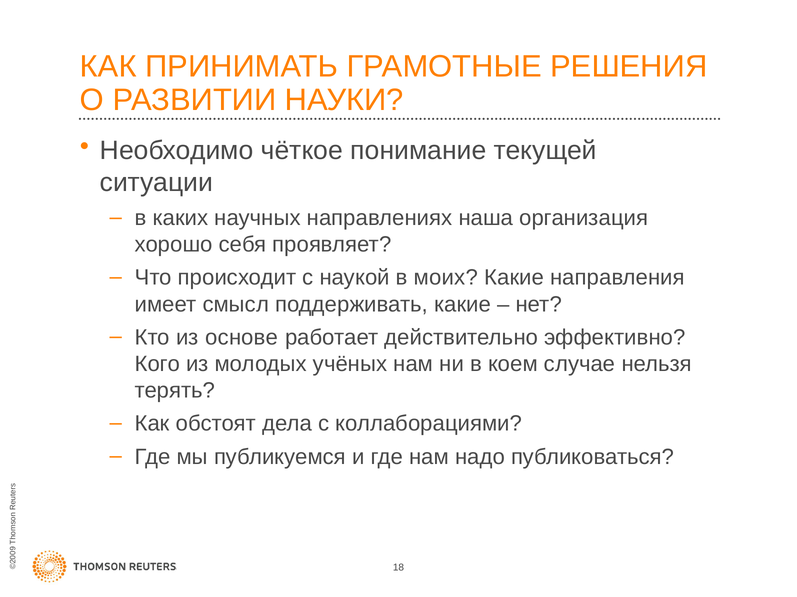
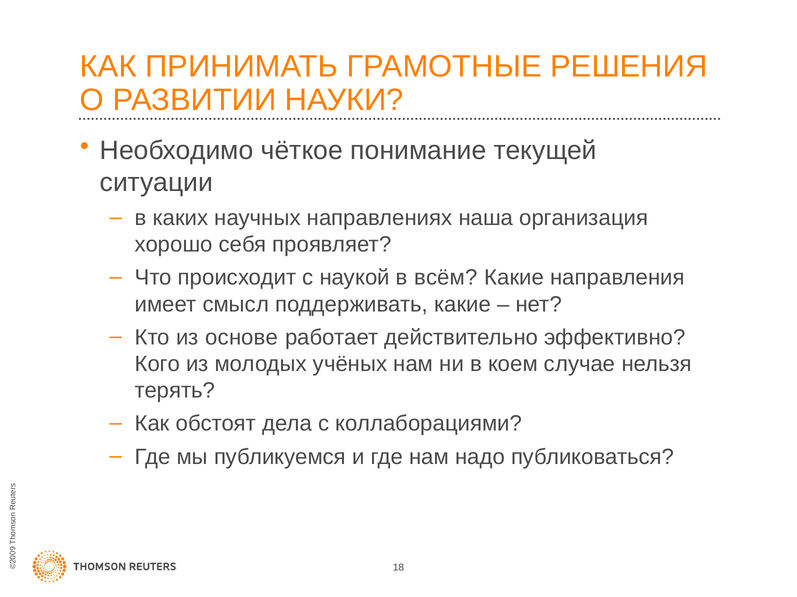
моих: моих -> всём
